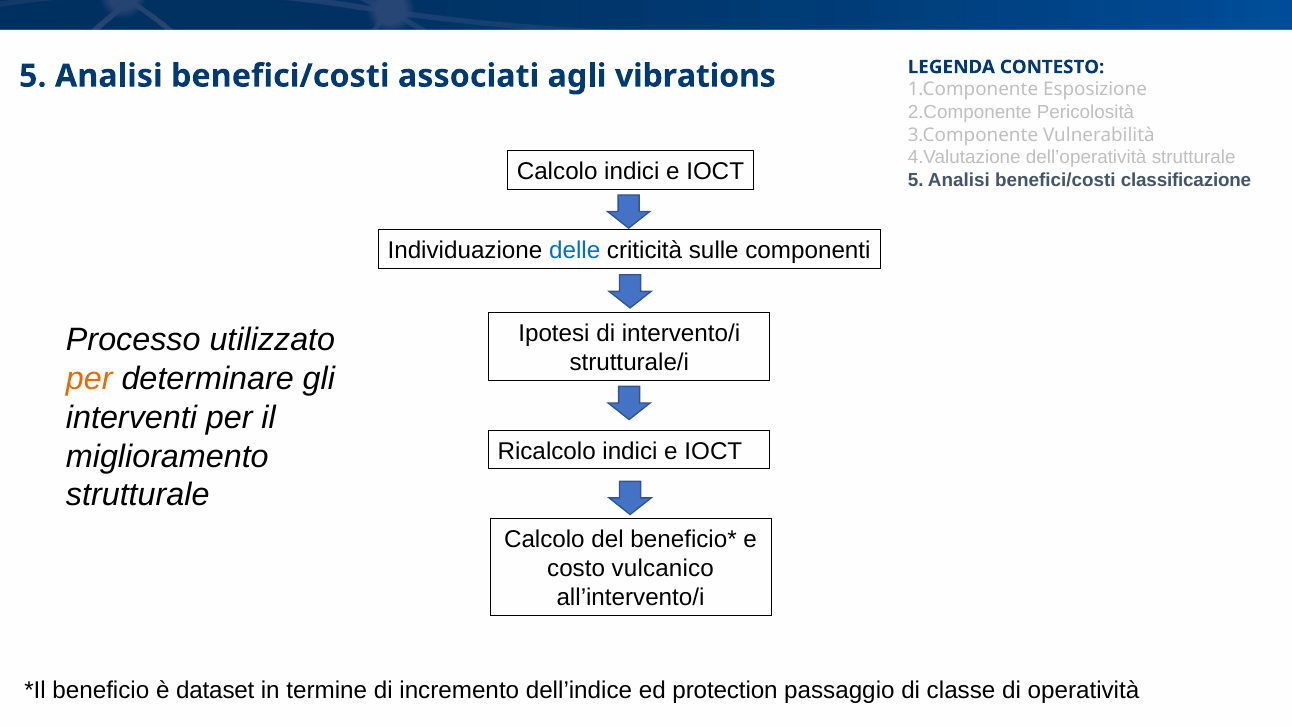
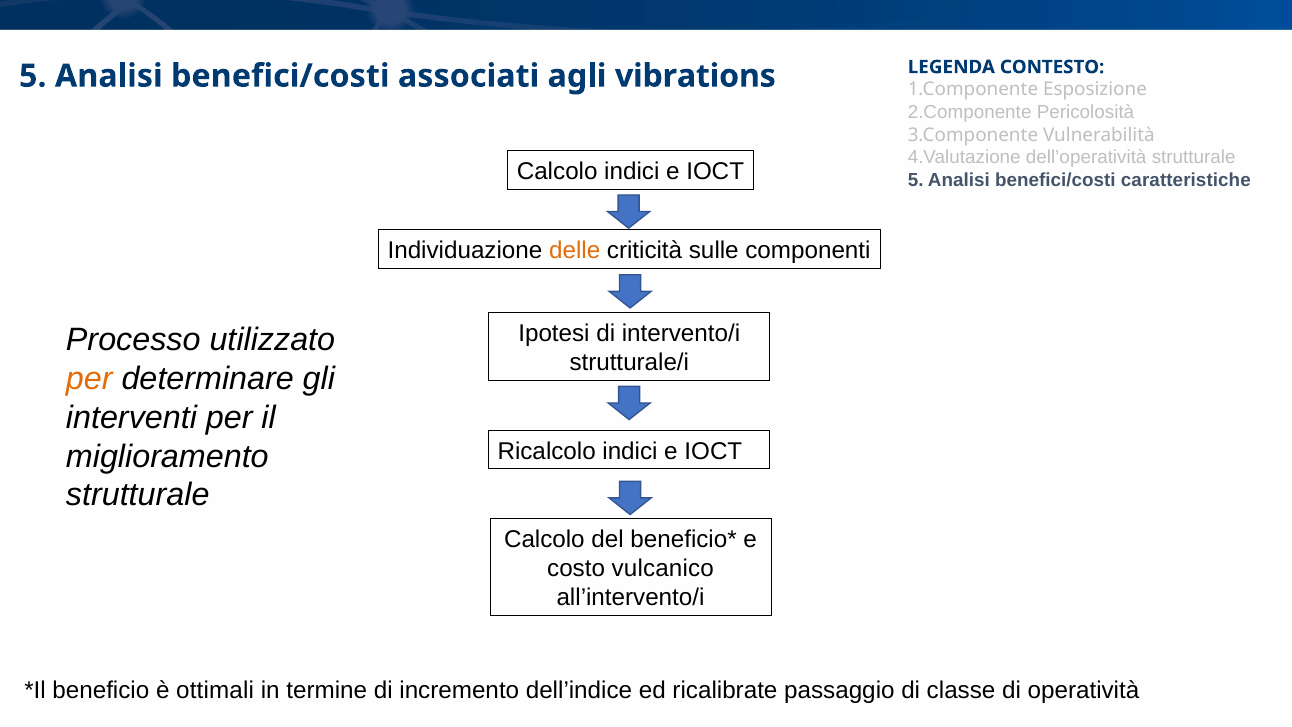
classificazione: classificazione -> caratteristiche
delle colour: blue -> orange
dataset: dataset -> ottimali
protection: protection -> ricalibrate
